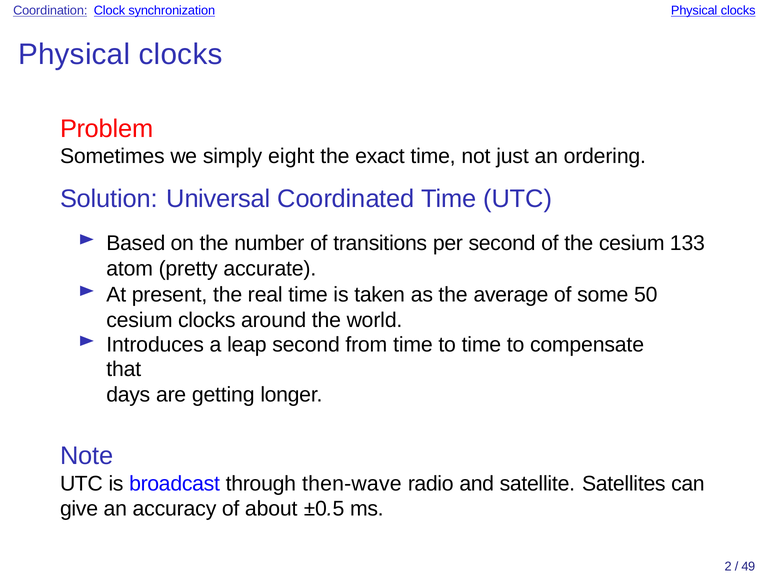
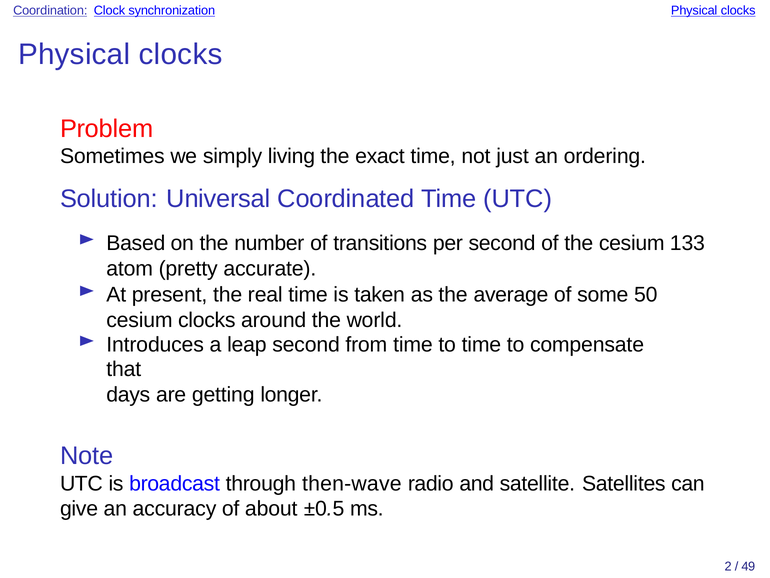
eight: eight -> living
